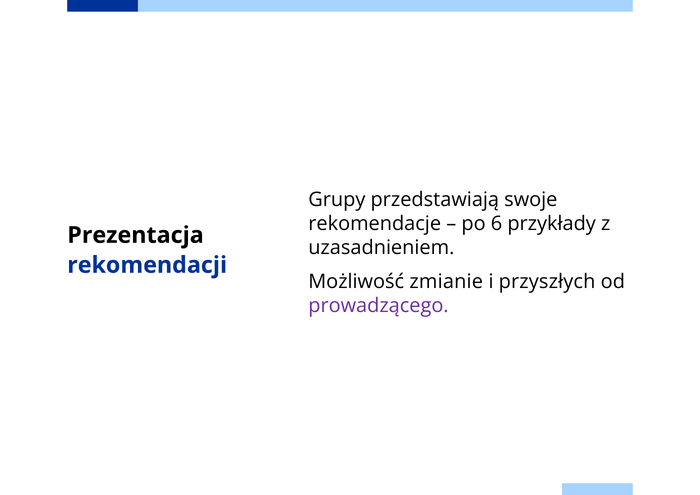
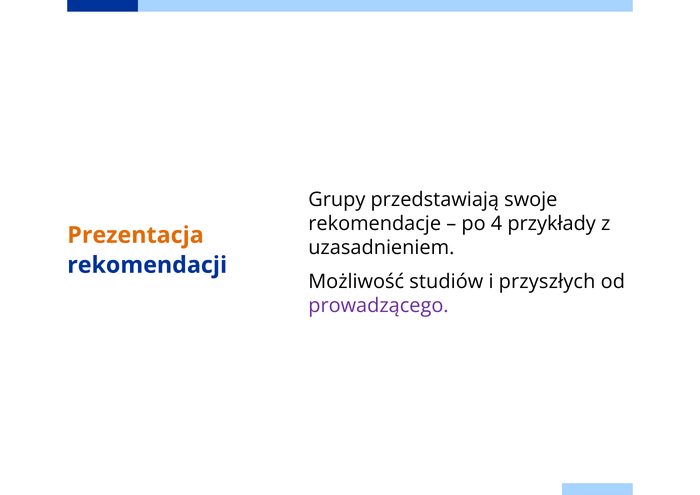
6: 6 -> 4
Prezentacja colour: black -> orange
zmianie: zmianie -> studiów
